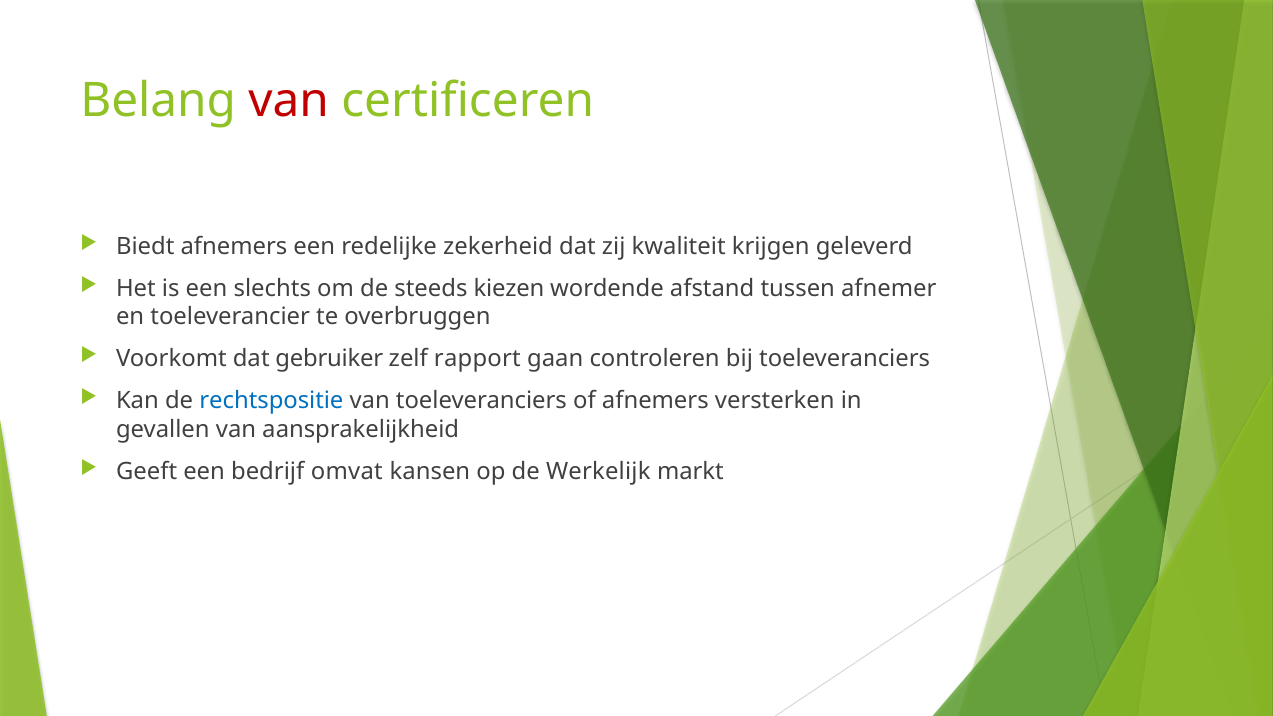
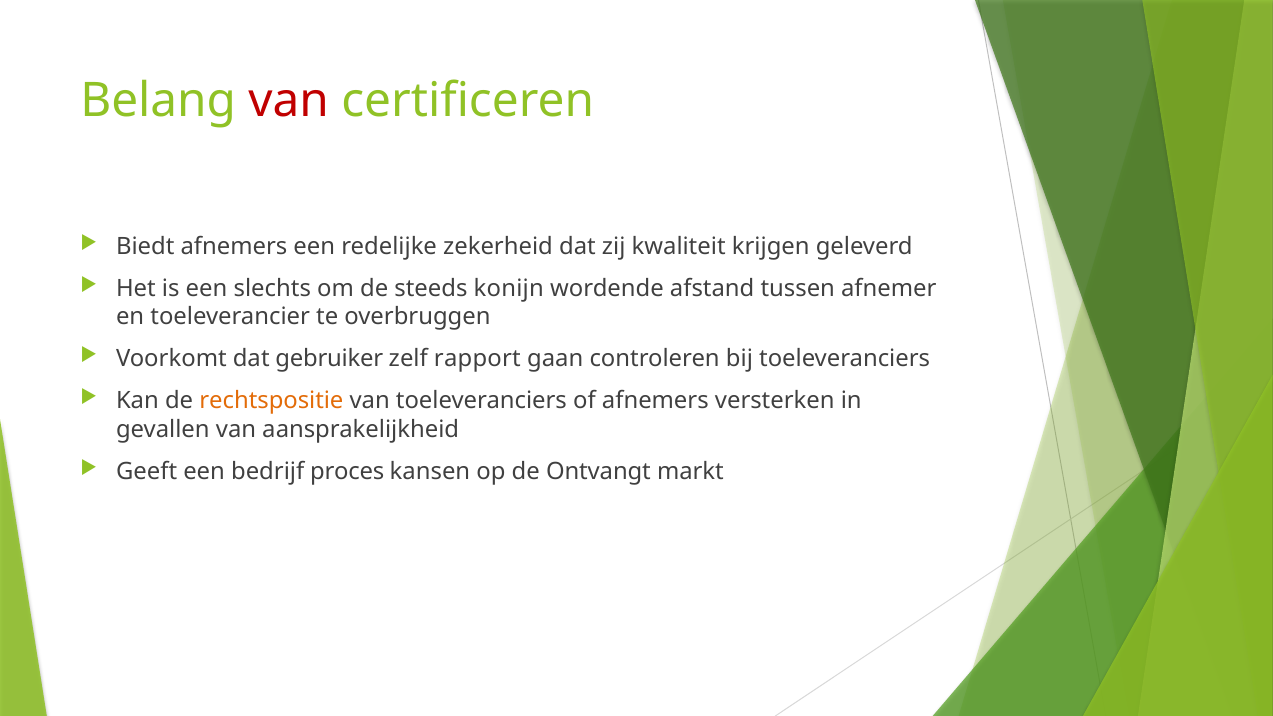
kiezen: kiezen -> konijn
rechtspositie colour: blue -> orange
omvat: omvat -> proces
Werkelijk: Werkelijk -> Ontvangt
